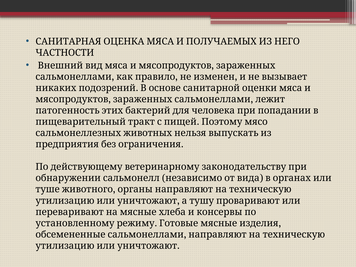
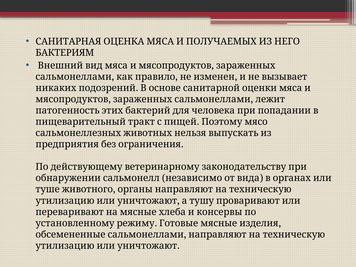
ЧАСТНОСТИ: ЧАСТНОСТИ -> БАКТЕРИЯМ
